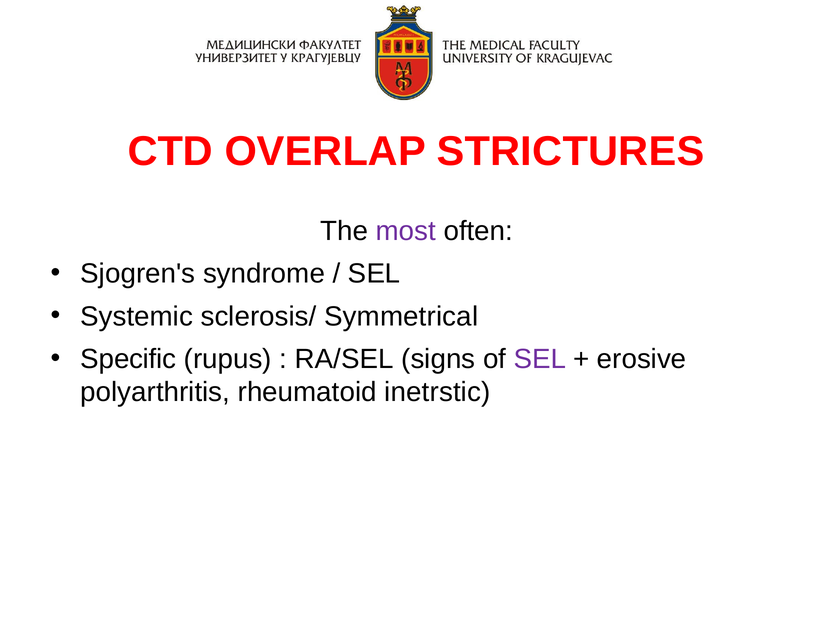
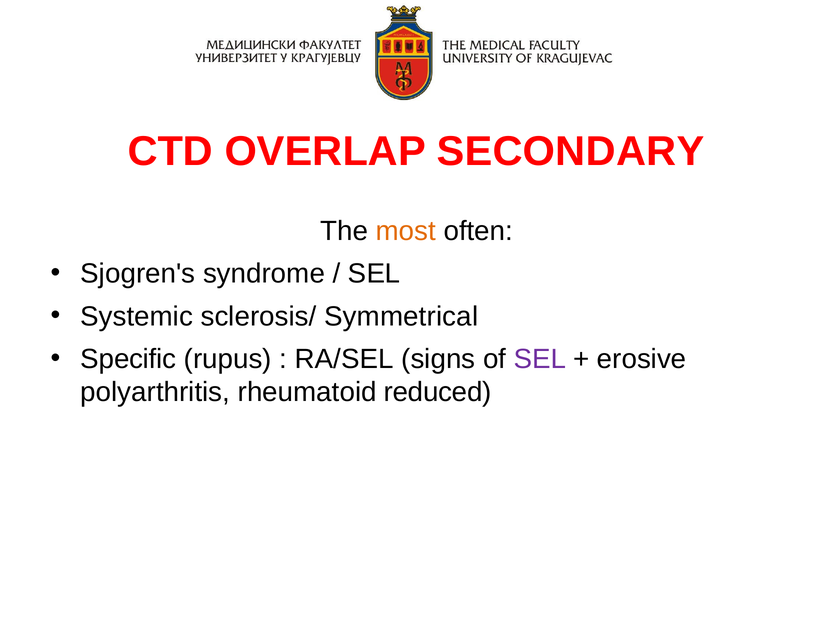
STRICTURES: STRICTURES -> SECONDARY
most colour: purple -> orange
inetrstic: inetrstic -> reduced
